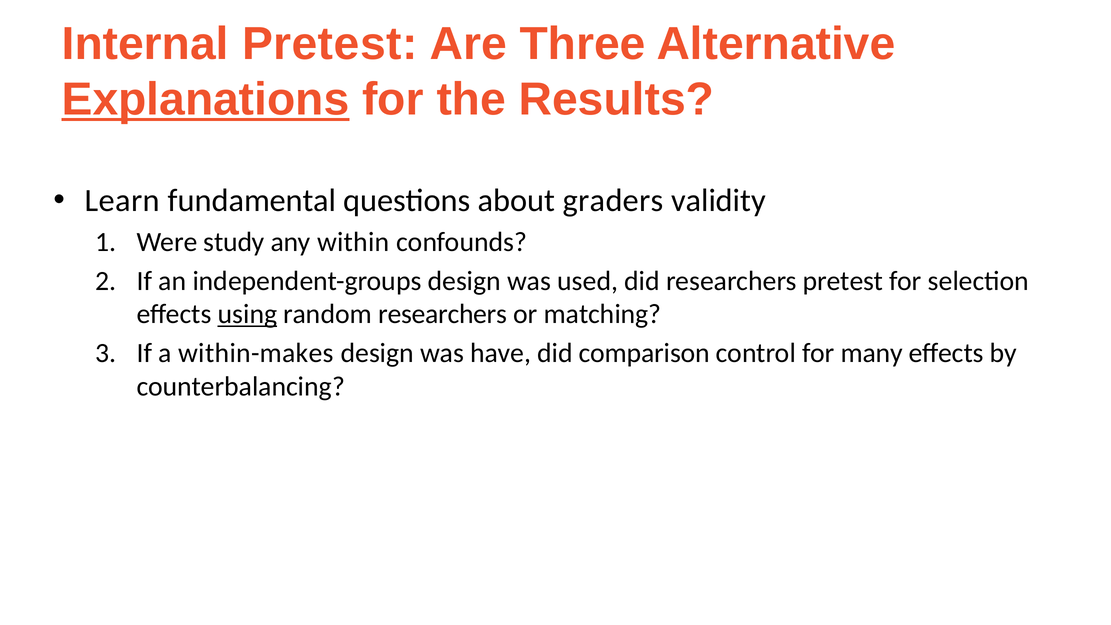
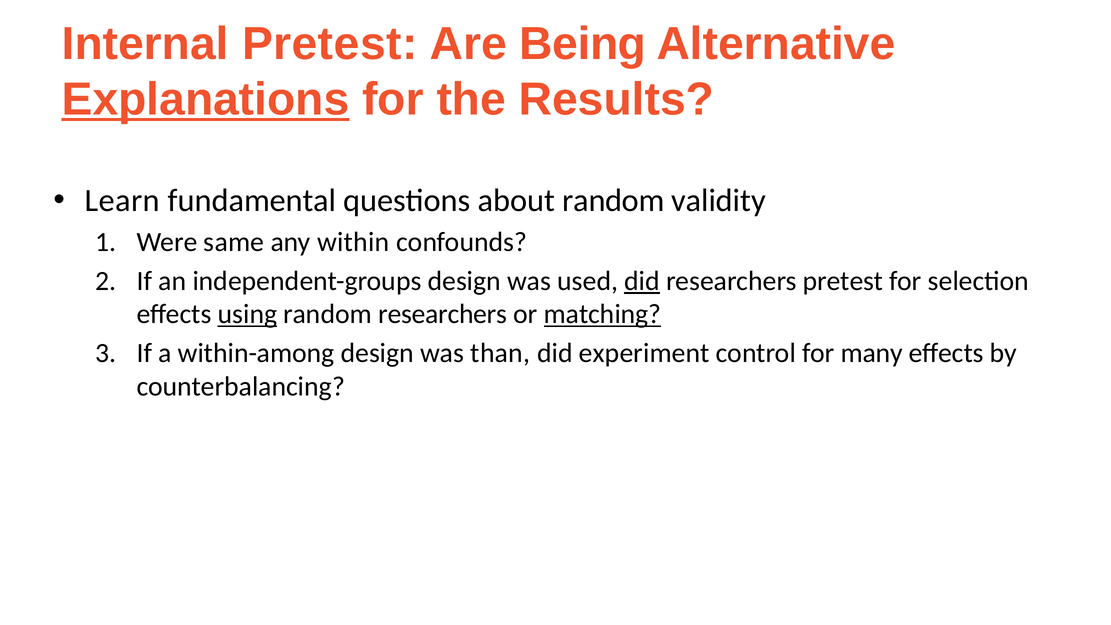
Three: Three -> Being
about graders: graders -> random
study: study -> same
did at (642, 281) underline: none -> present
matching underline: none -> present
within-makes: within-makes -> within-among
have: have -> than
comparison: comparison -> experiment
